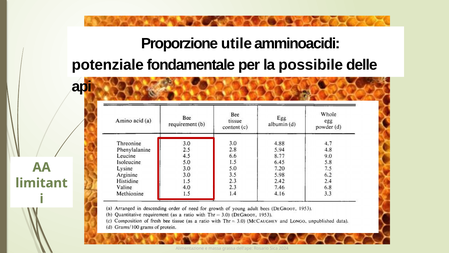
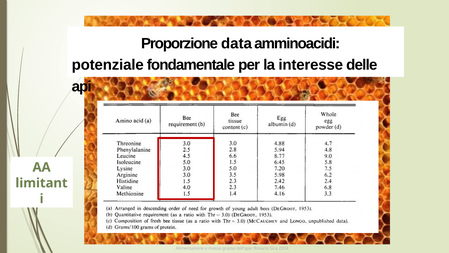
utile: utile -> data
possibile: possibile -> interesse
